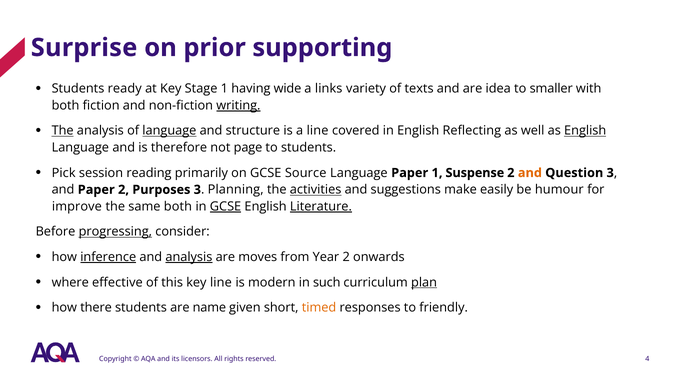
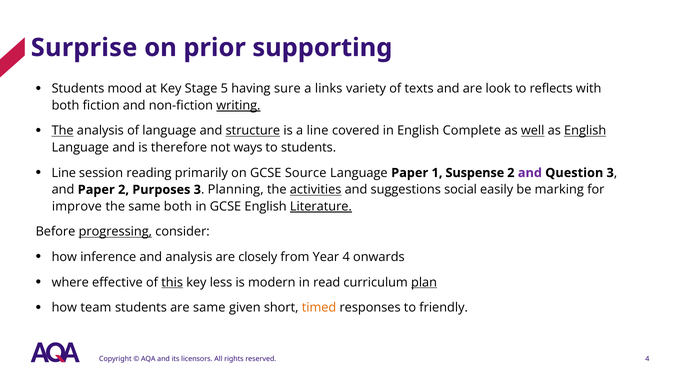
ready: ready -> mood
Stage 1: 1 -> 5
wide: wide -> sure
idea: idea -> look
smaller: smaller -> reflects
language at (169, 131) underline: present -> none
structure underline: none -> present
Reflecting: Reflecting -> Complete
well underline: none -> present
page: page -> ways
Pick at (64, 173): Pick -> Line
and at (530, 173) colour: orange -> purple
make: make -> social
humour: humour -> marking
GCSE at (226, 207) underline: present -> none
inference underline: present -> none
analysis at (189, 257) underline: present -> none
moves: moves -> closely
Year 2: 2 -> 4
this underline: none -> present
key line: line -> less
such: such -> read
there: there -> team
are name: name -> same
